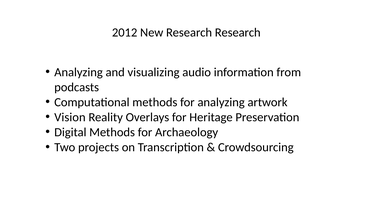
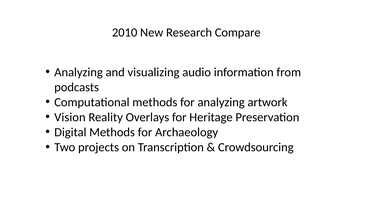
2012: 2012 -> 2010
Research Research: Research -> Compare
